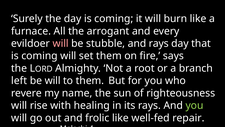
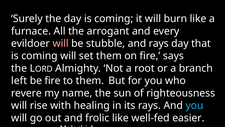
be will: will -> fire
you at (194, 105) colour: light green -> light blue
repair: repair -> easier
